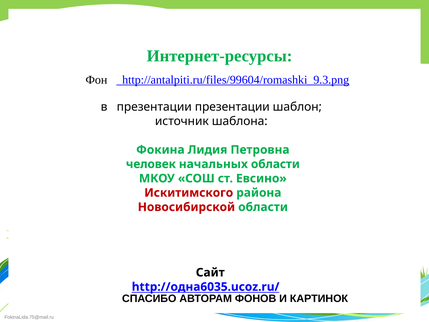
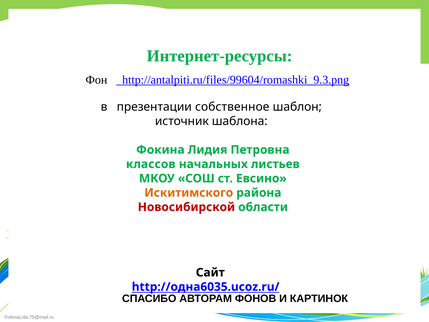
презентации презентации: презентации -> собственное
человек: человек -> классов
начальных области: области -> листьев
Искитимского colour: red -> orange
